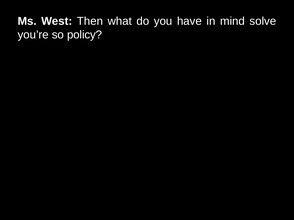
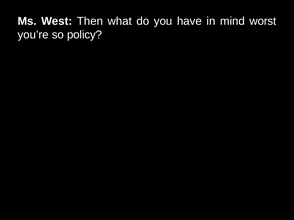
solve: solve -> worst
